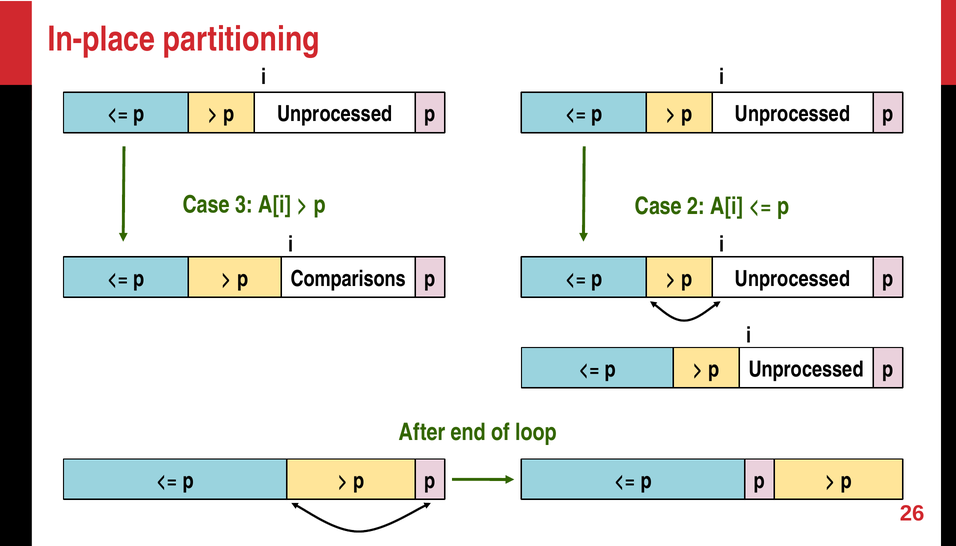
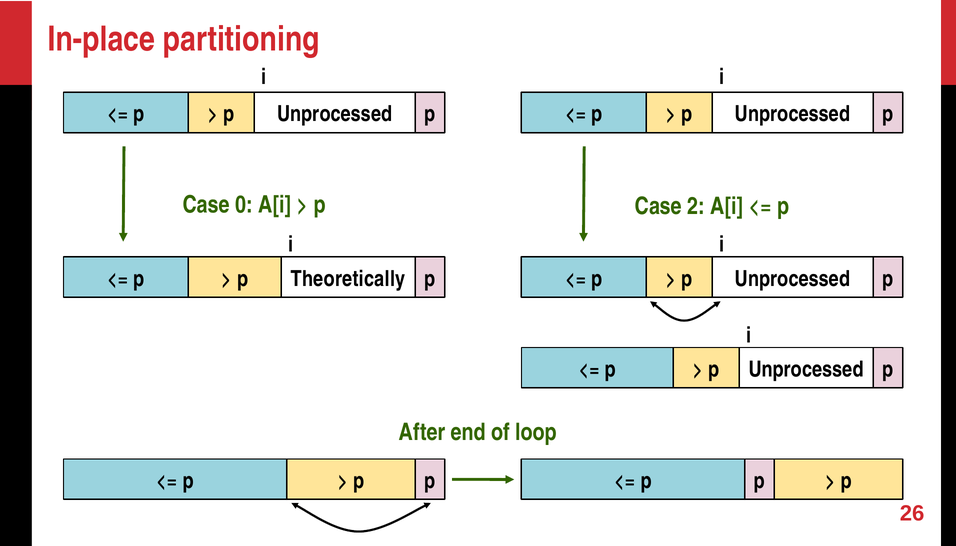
3: 3 -> 0
Comparisons: Comparisons -> Theoretically
